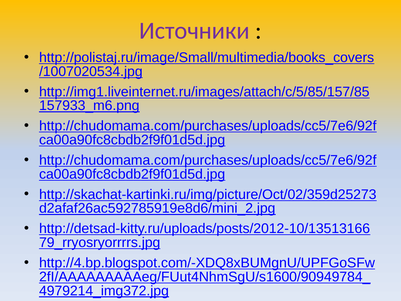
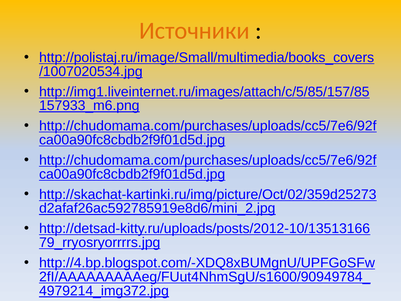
Источники colour: purple -> orange
